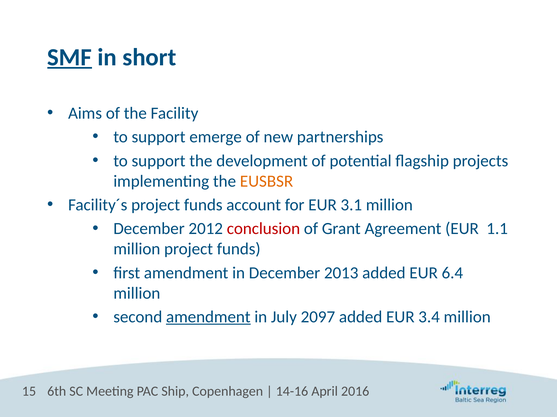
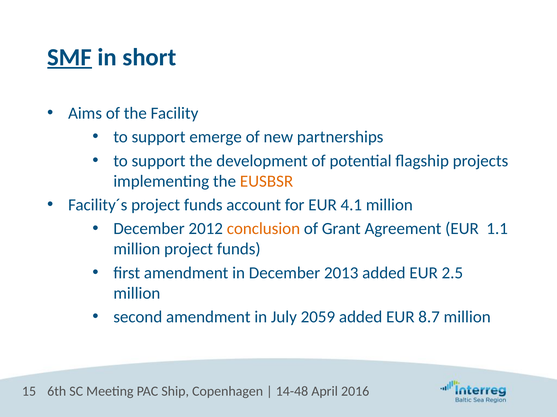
3.1: 3.1 -> 4.1
conclusion colour: red -> orange
6.4: 6.4 -> 2.5
amendment at (208, 318) underline: present -> none
2097: 2097 -> 2059
3.4: 3.4 -> 8.7
14-16: 14-16 -> 14-48
